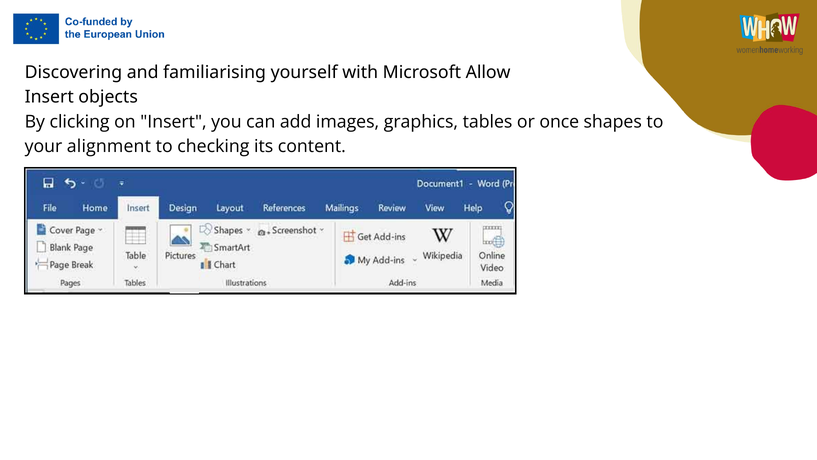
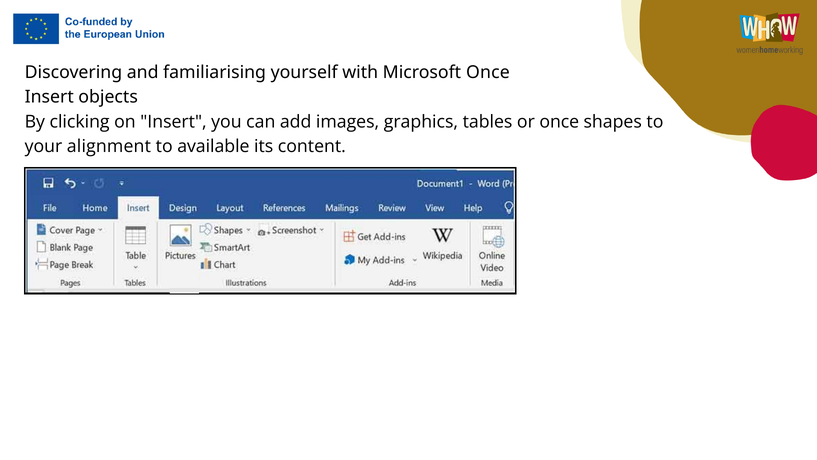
Microsoft Allow: Allow -> Once
checking: checking -> available
